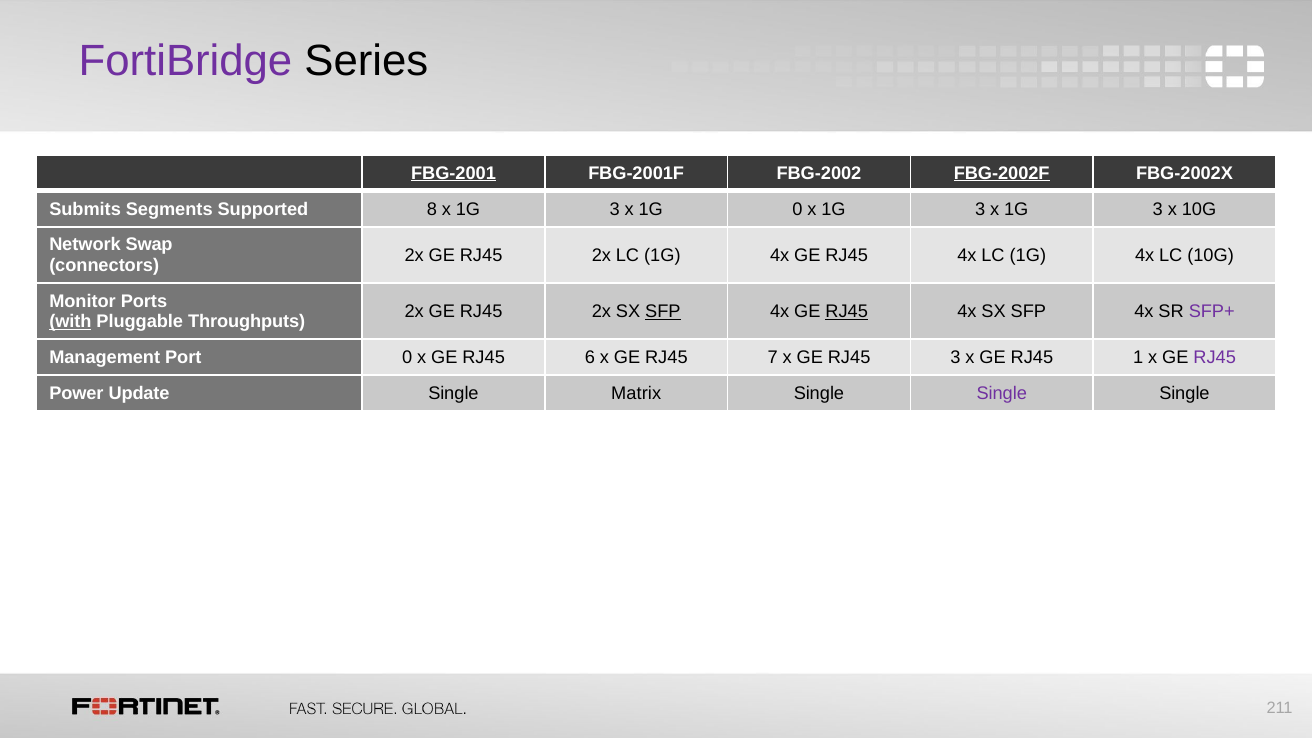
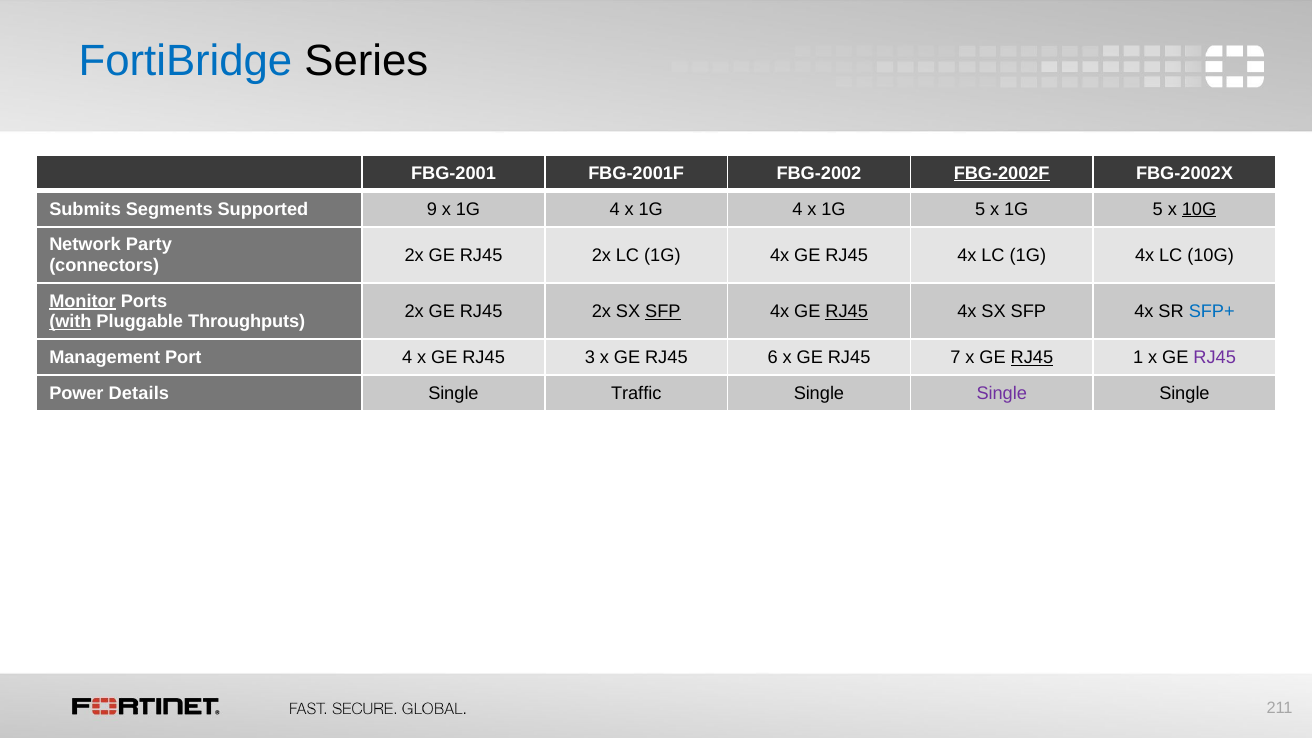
FortiBridge colour: purple -> blue
FBG-2001 underline: present -> none
8: 8 -> 9
3 at (615, 209): 3 -> 4
0 at (797, 209): 0 -> 4
3 at (980, 209): 3 -> 5
3 at (1158, 209): 3 -> 5
10G at (1199, 209) underline: none -> present
Swap: Swap -> Party
Monitor underline: none -> present
SFP+ colour: purple -> blue
Port 0: 0 -> 4
6: 6 -> 3
7: 7 -> 6
RJ45 3: 3 -> 7
RJ45 at (1032, 357) underline: none -> present
Update: Update -> Details
Matrix: Matrix -> Traffic
